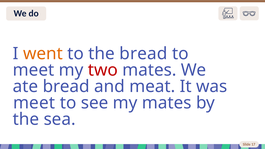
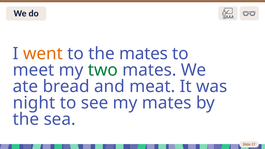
the bread: bread -> mates
two colour: red -> green
meet at (34, 103): meet -> night
